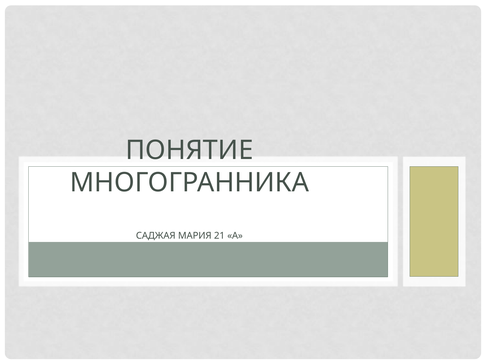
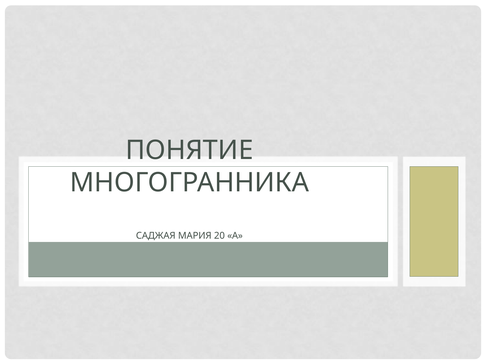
21: 21 -> 20
